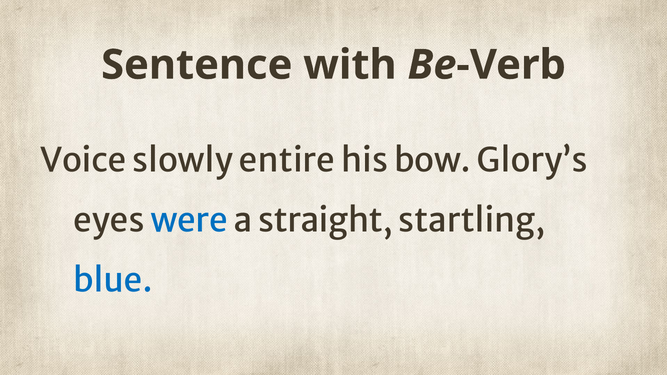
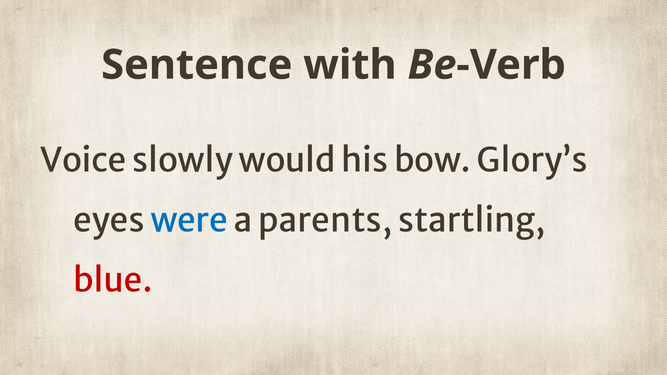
entire: entire -> would
straight: straight -> parents
blue colour: blue -> red
